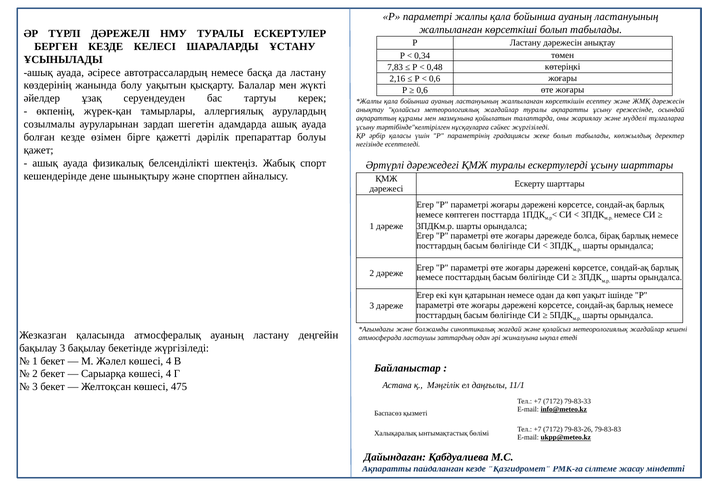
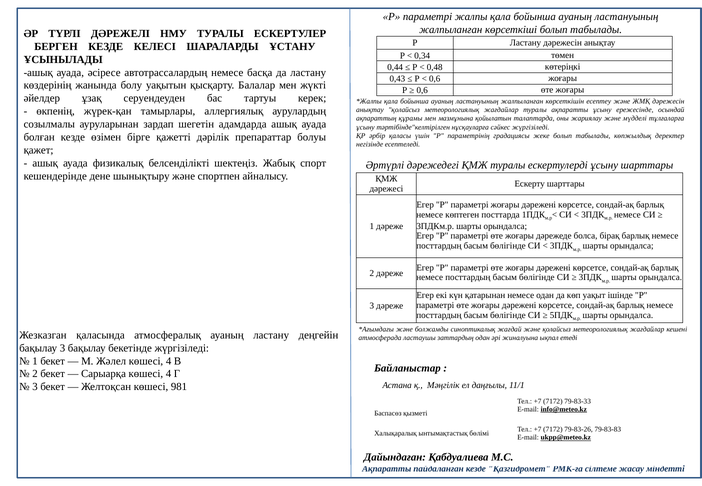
7,83: 7,83 -> 0,44
2,16: 2,16 -> 0,43
475: 475 -> 981
